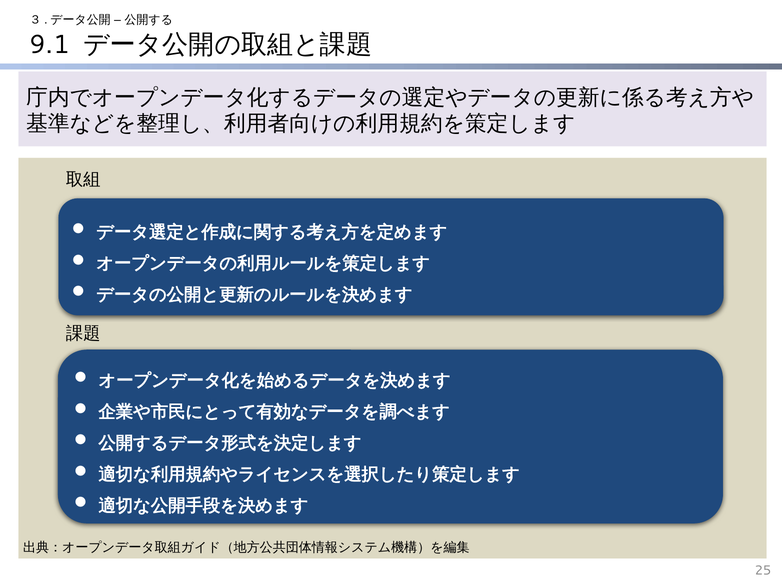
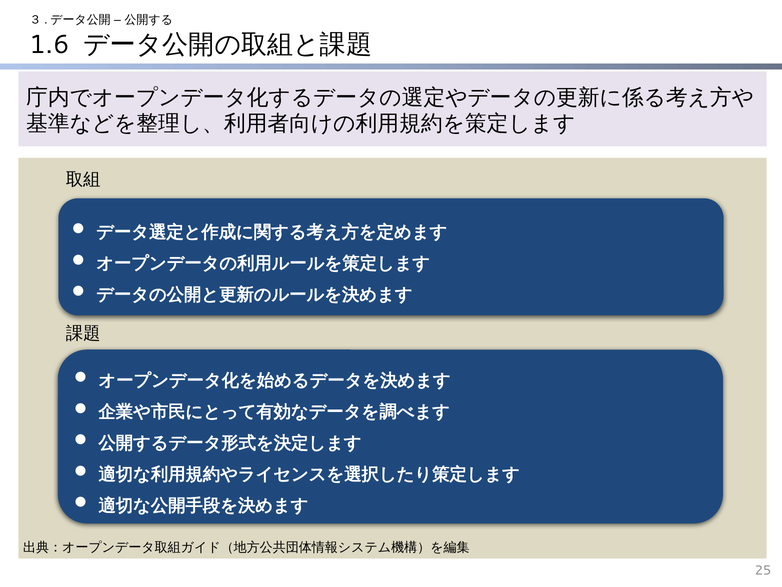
9.1: 9.1 -> 1.6
